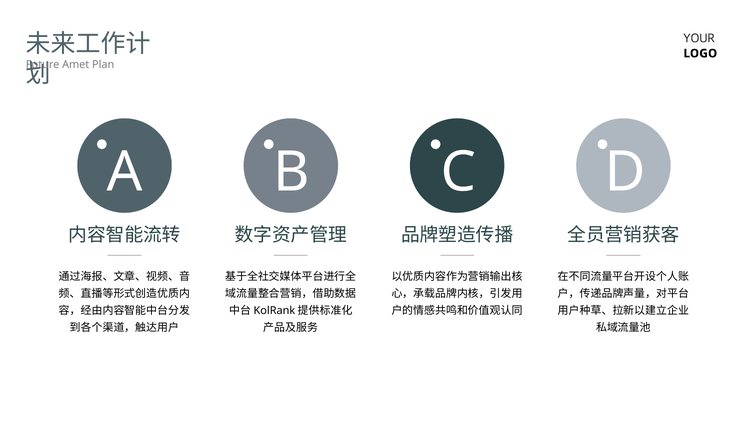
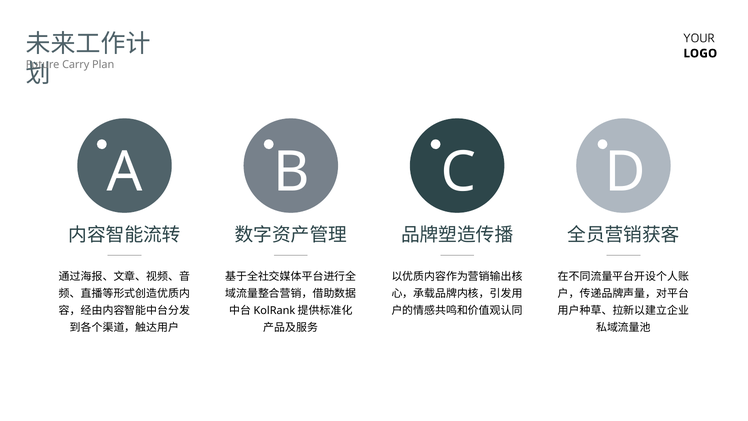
Amet: Amet -> Carry
